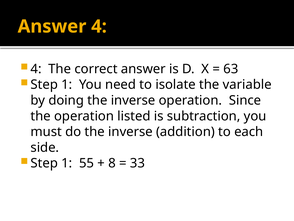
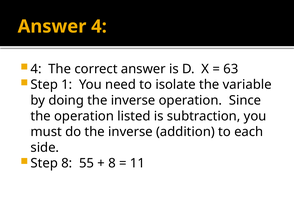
1 at (67, 163): 1 -> 8
33: 33 -> 11
